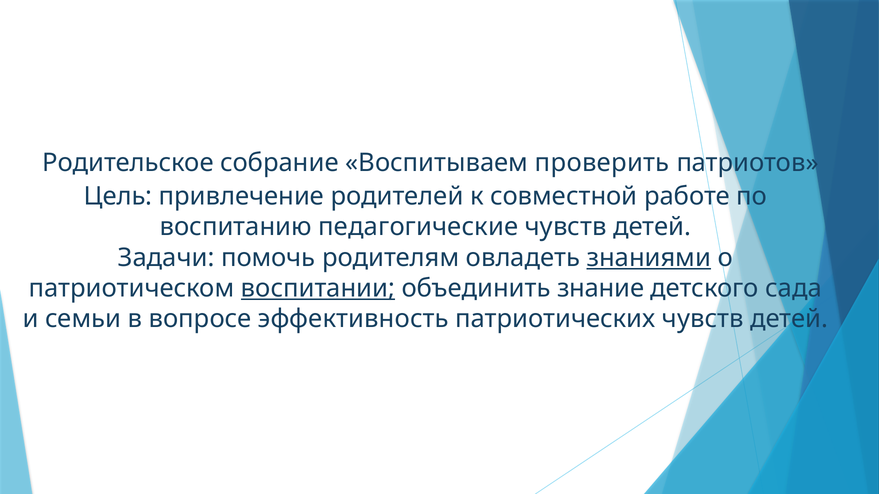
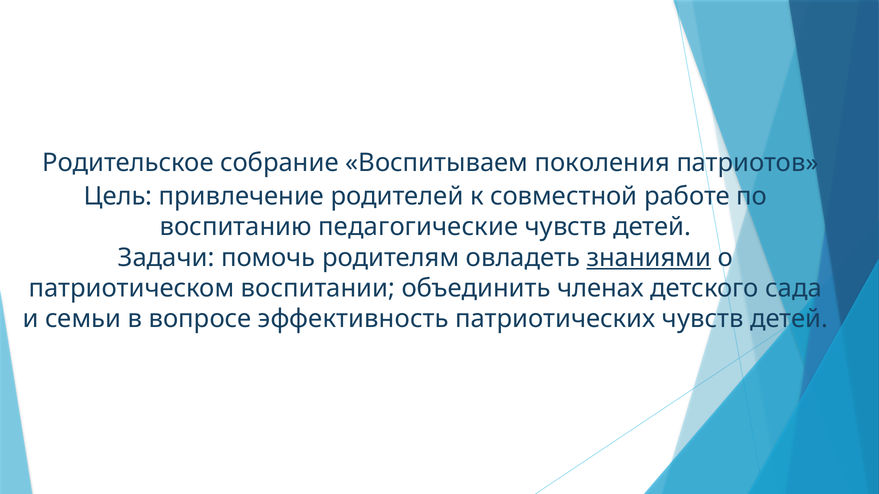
проверить: проверить -> поколения
воспитании underline: present -> none
знание: знание -> членах
